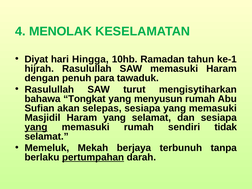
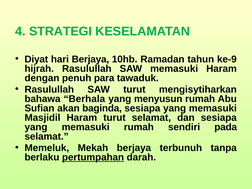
MENOLAK: MENOLAK -> STRATEGI
hari Hingga: Hingga -> Berjaya
ke-1: ke-1 -> ke-9
Tongkat: Tongkat -> Berhala
selepas: selepas -> baginda
Haram yang: yang -> turut
yang at (36, 127) underline: present -> none
tidak: tidak -> pada
